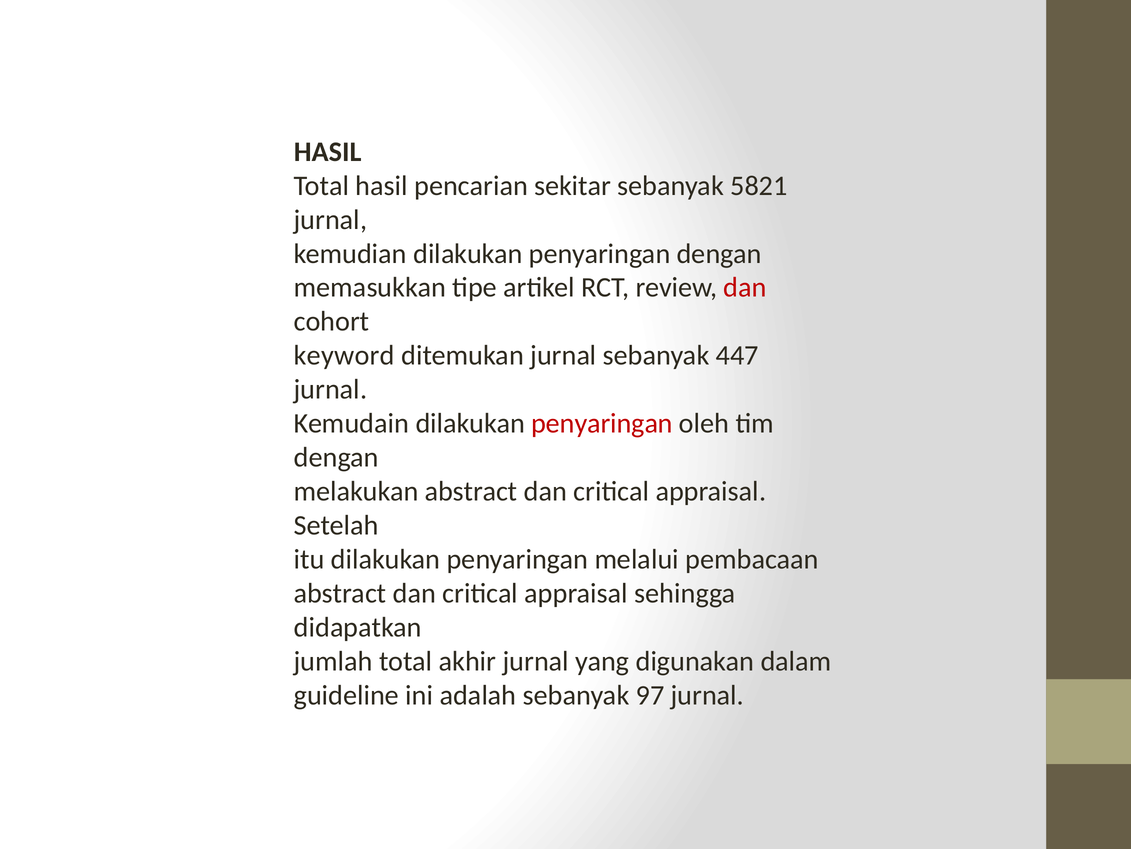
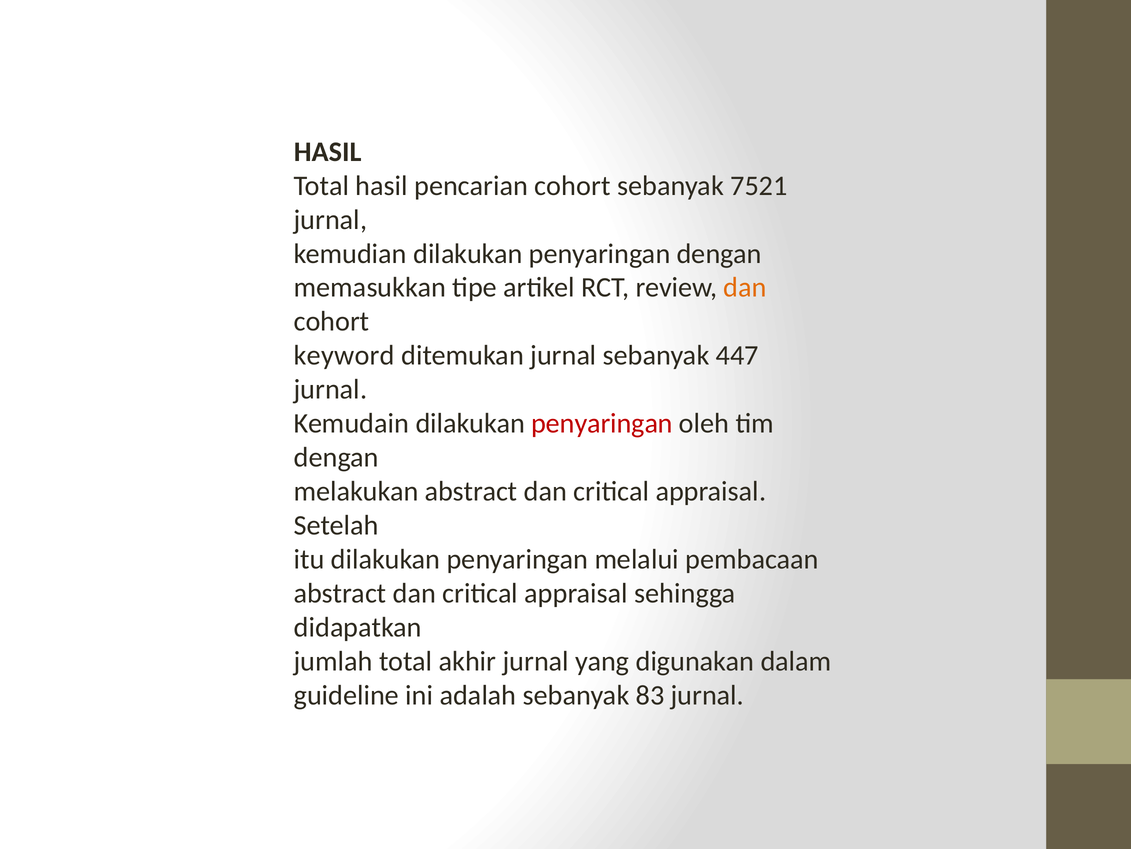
pencarian sekitar: sekitar -> cohort
5821: 5821 -> 7521
dan at (745, 287) colour: red -> orange
97: 97 -> 83
